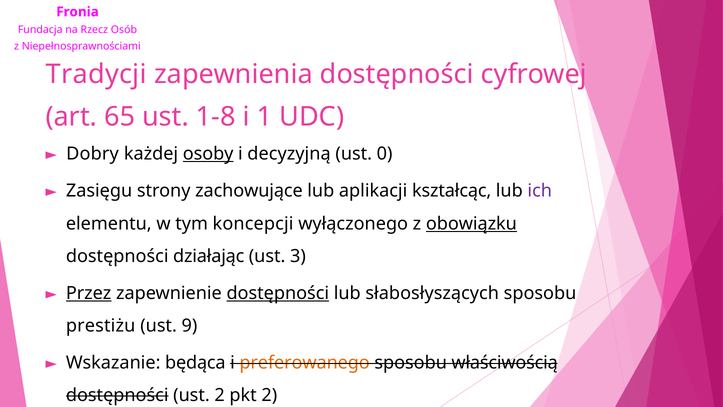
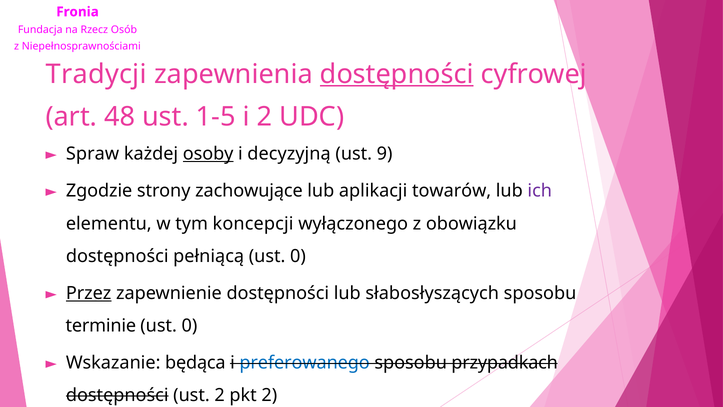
dostępności at (397, 74) underline: none -> present
65: 65 -> 48
1-8: 1-8 -> 1-5
i 1: 1 -> 2
Dobry: Dobry -> Spraw
0: 0 -> 9
Zasięgu: Zasięgu -> Zgodzie
kształcąc: kształcąc -> towarów
obowiązku underline: present -> none
działając: działając -> pełniącą
3 at (298, 256): 3 -> 0
dostępności at (278, 293) underline: present -> none
prestiżu: prestiżu -> terminie
9 at (189, 326): 9 -> 0
preferowanego colour: orange -> blue
właściwością: właściwością -> przypadkach
